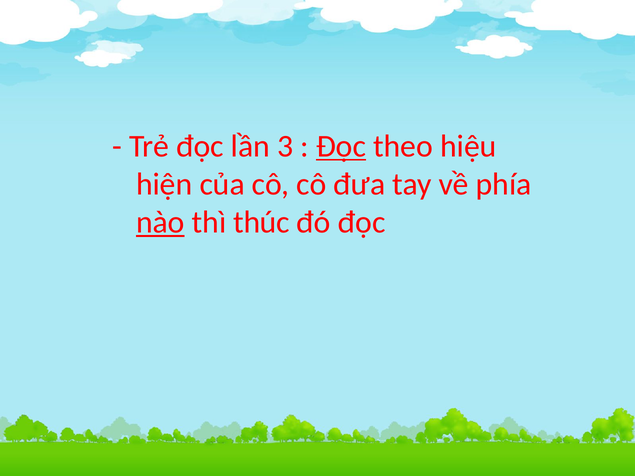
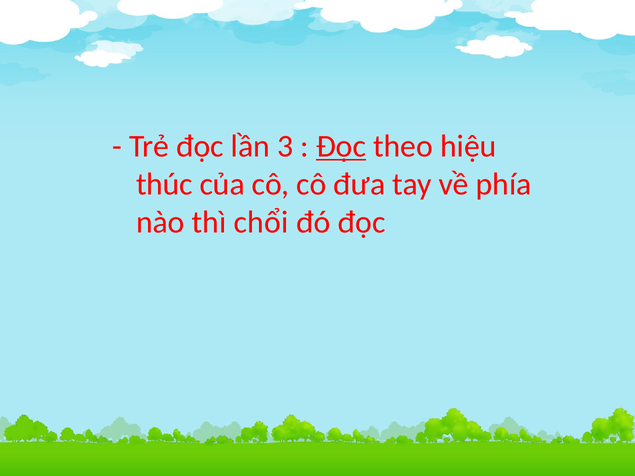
hiện: hiện -> thúc
nào underline: present -> none
thúc: thúc -> chổi
